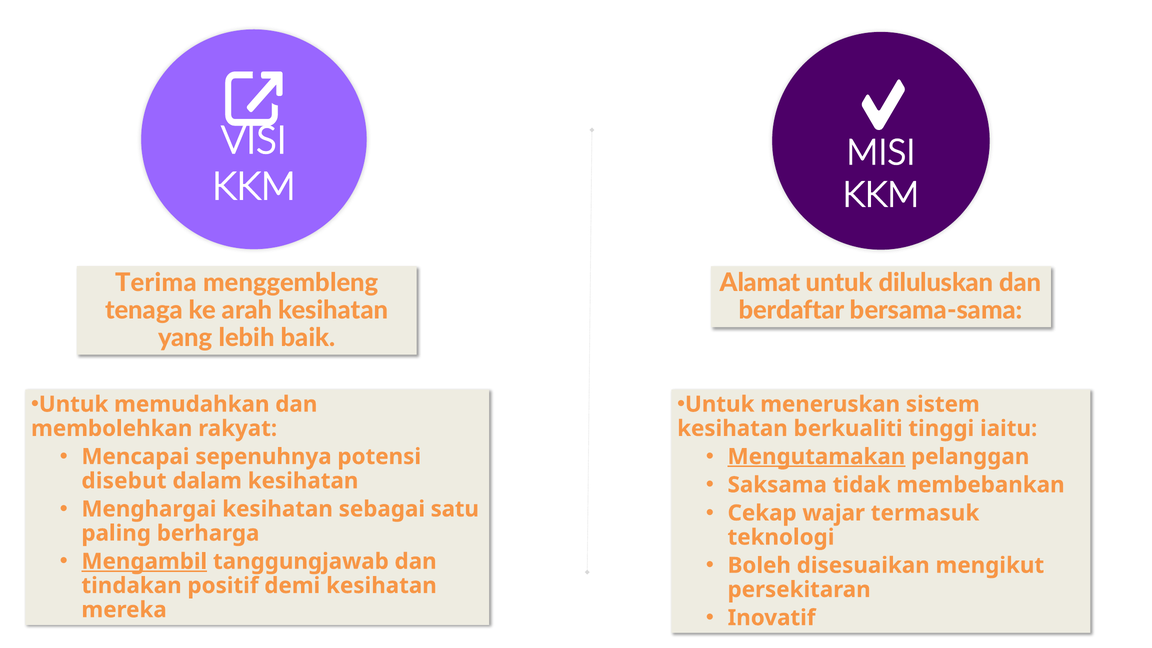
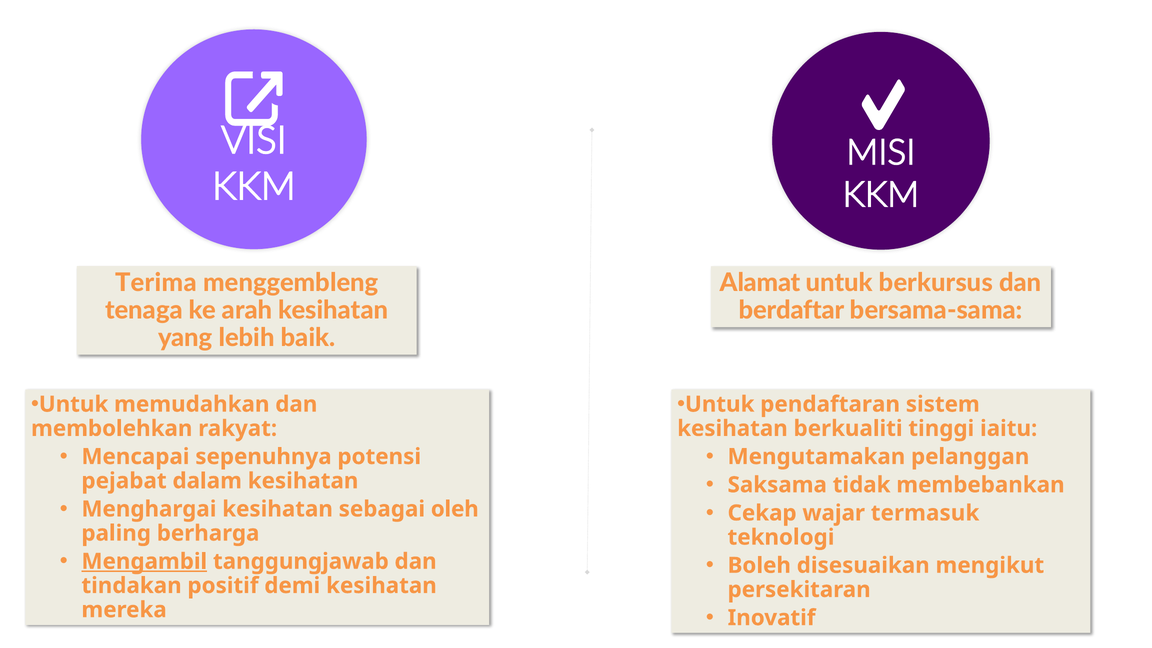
diluluskan: diluluskan -> berkursus
meneruskan: meneruskan -> pendaftaran
Mengutamakan underline: present -> none
disebut: disebut -> pejabat
satu: satu -> oleh
